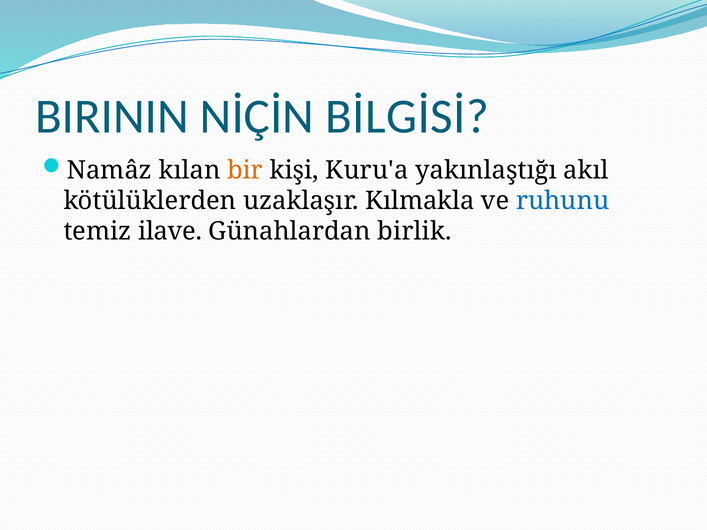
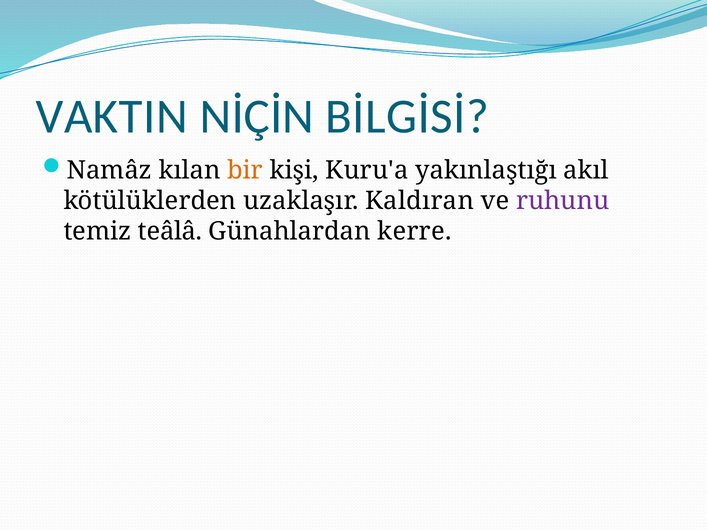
BIRININ: BIRININ -> VAKTIN
Kılmakla: Kılmakla -> Kaldıran
ruhunu colour: blue -> purple
ilave: ilave -> teâlâ
birlik: birlik -> kerre
